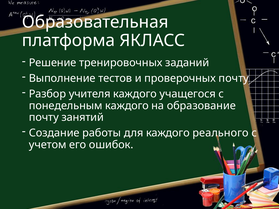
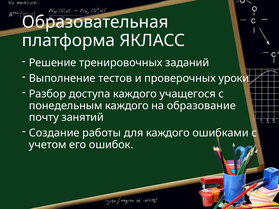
проверочных почту: почту -> уроки
учителя: учителя -> доступа
реального: реального -> ошибками
